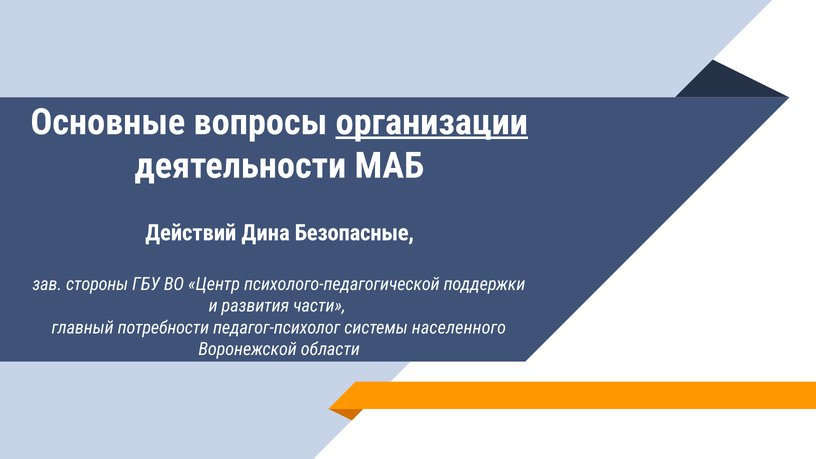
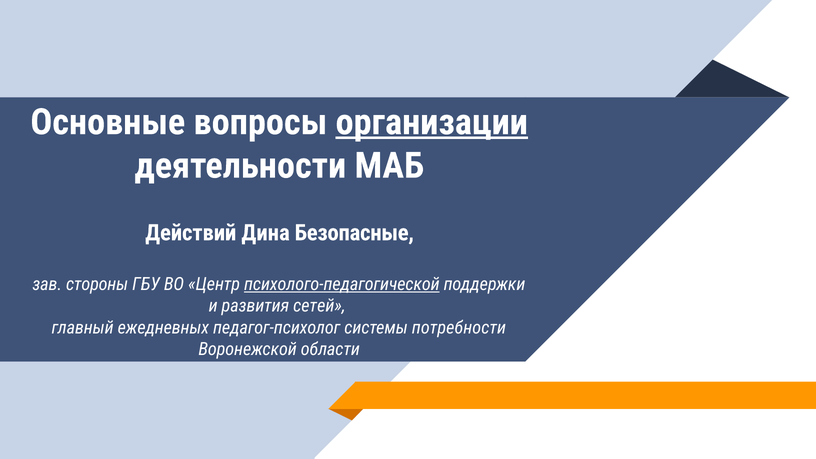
психолого-педагогической underline: none -> present
части: части -> сетей
потребности: потребности -> ежедневных
населенного: населенного -> потребности
